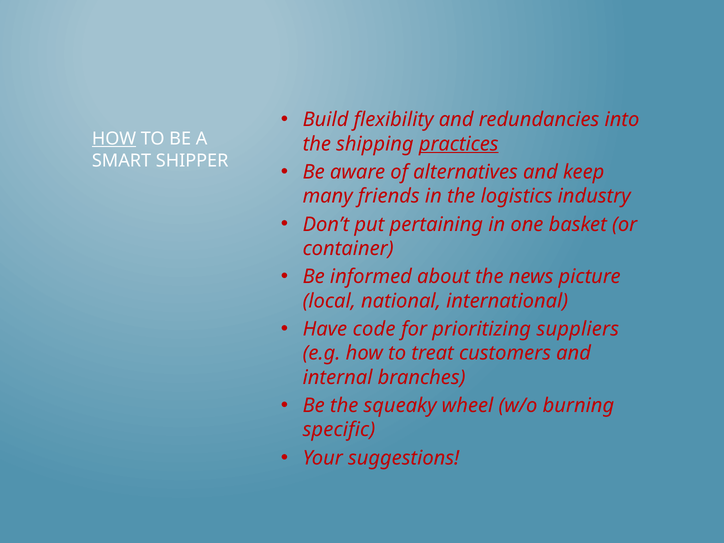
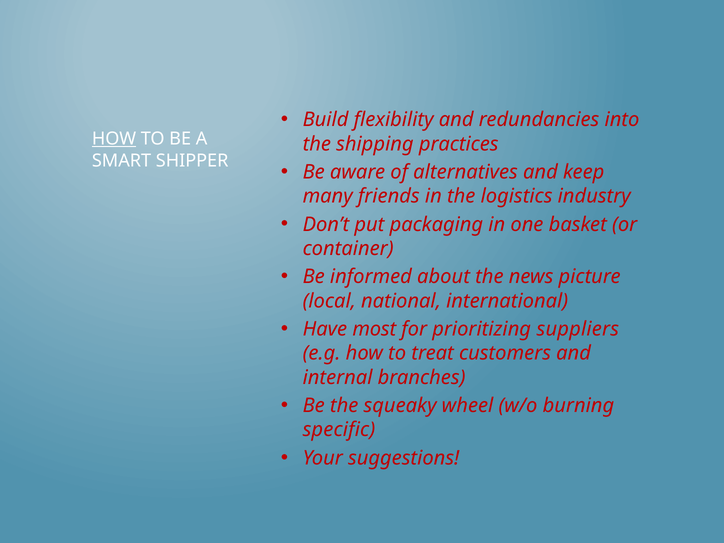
practices underline: present -> none
pertaining: pertaining -> packaging
code: code -> most
